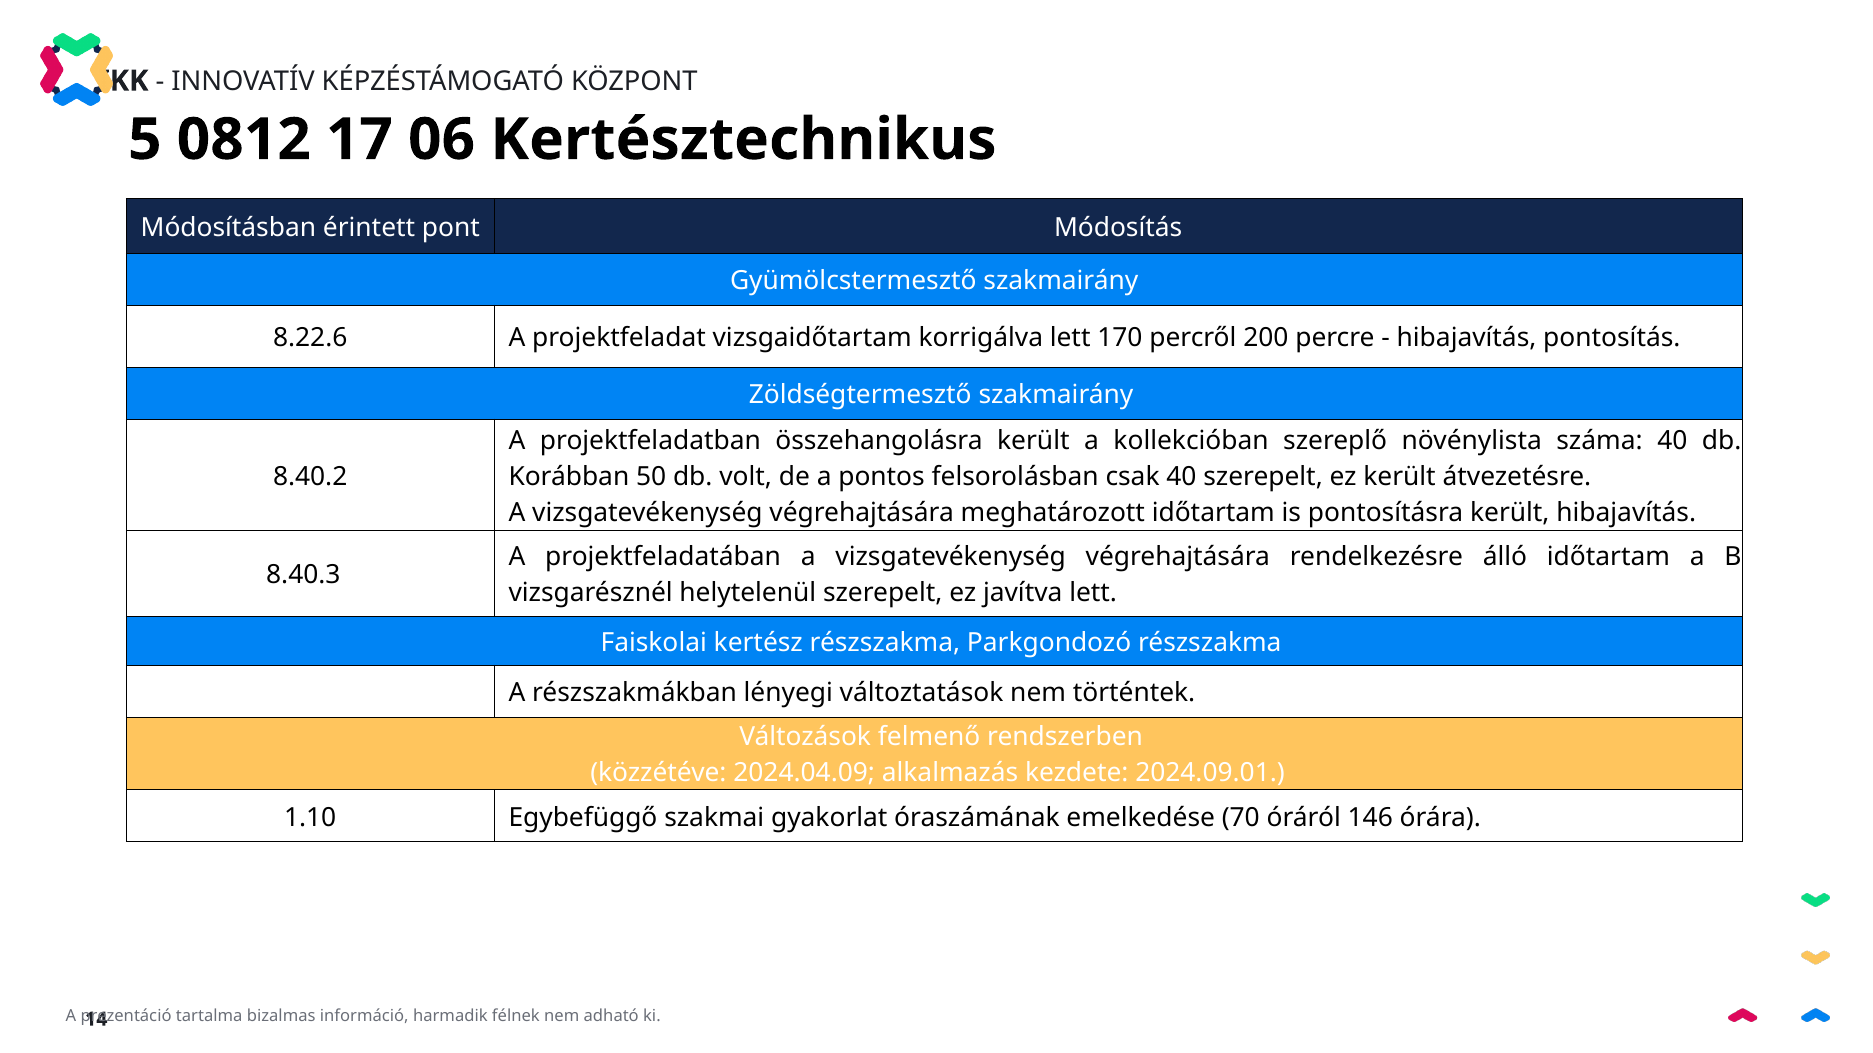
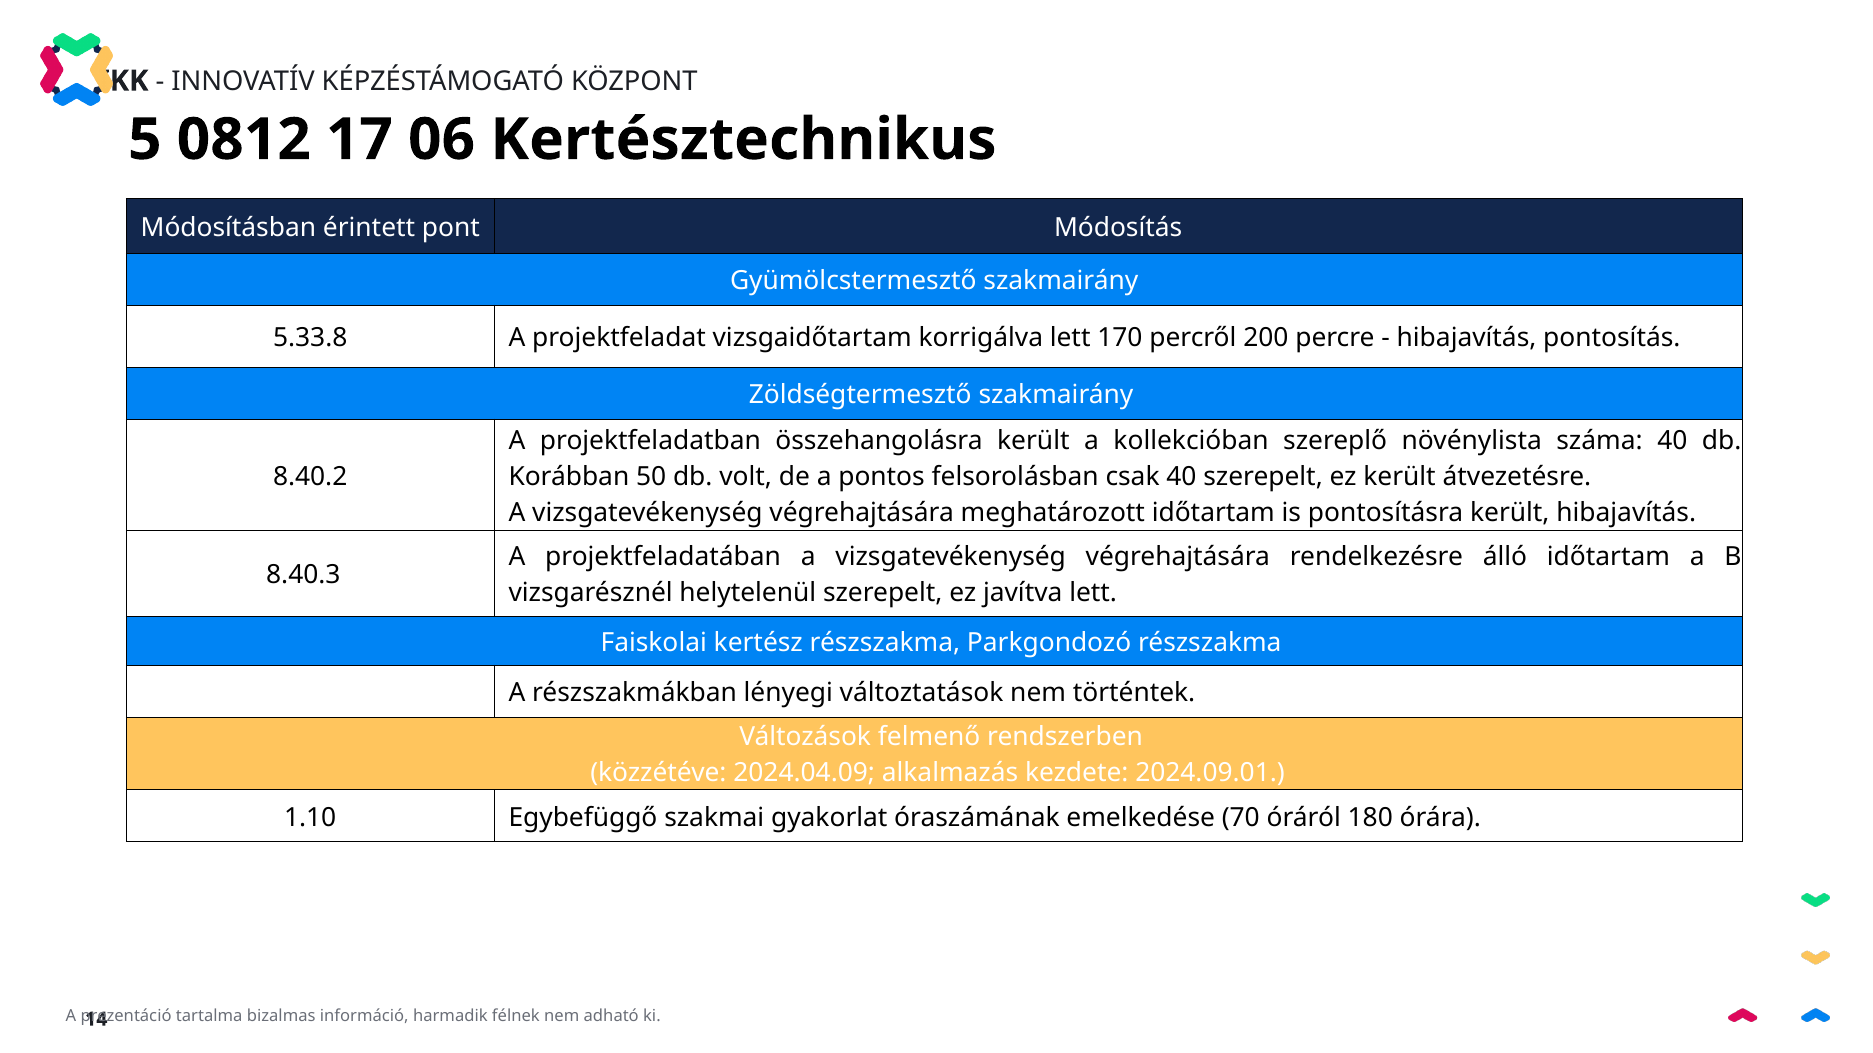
8.22.6: 8.22.6 -> 5.33.8
146: 146 -> 180
